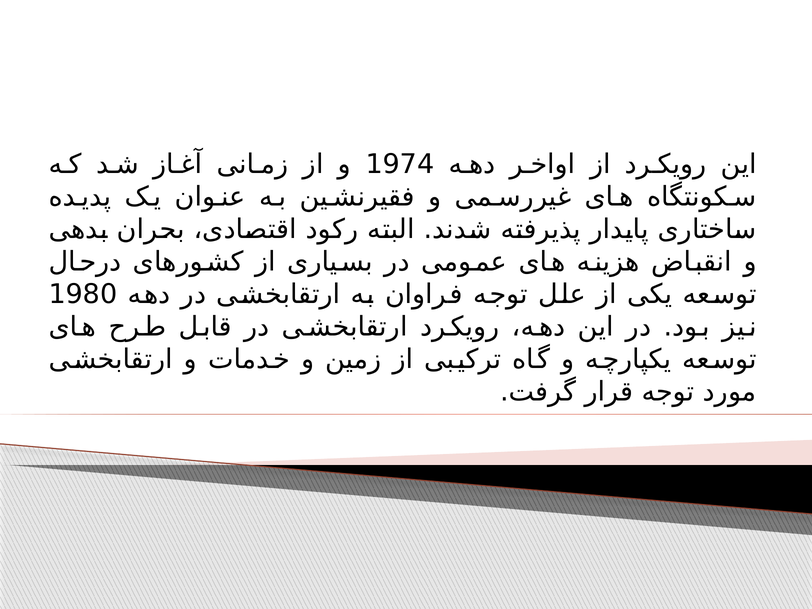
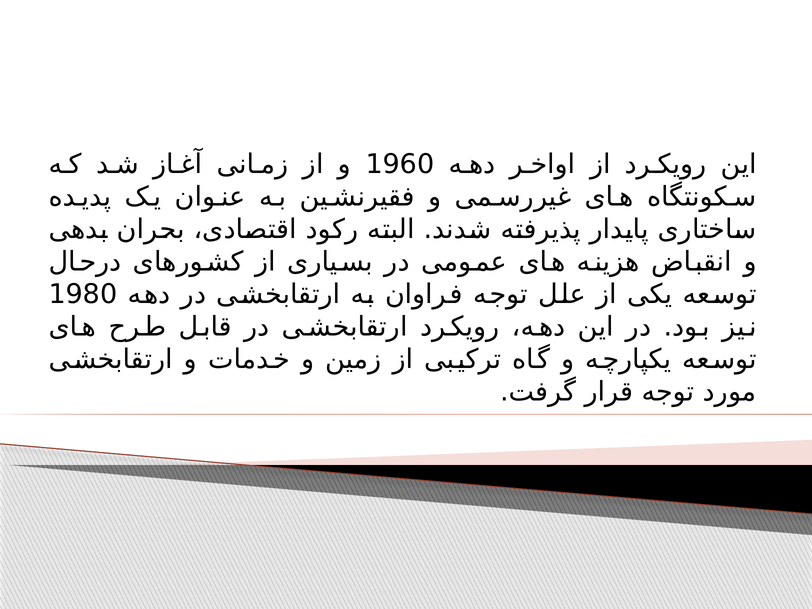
1974: 1974 -> 1960
